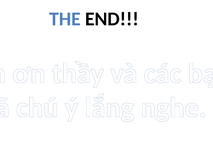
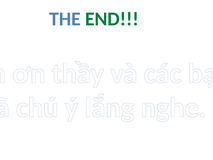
END colour: black -> green
